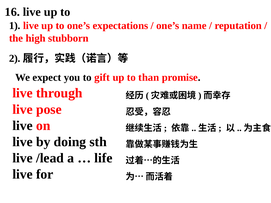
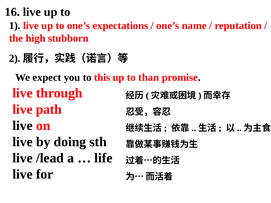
gift: gift -> this
pose: pose -> path
